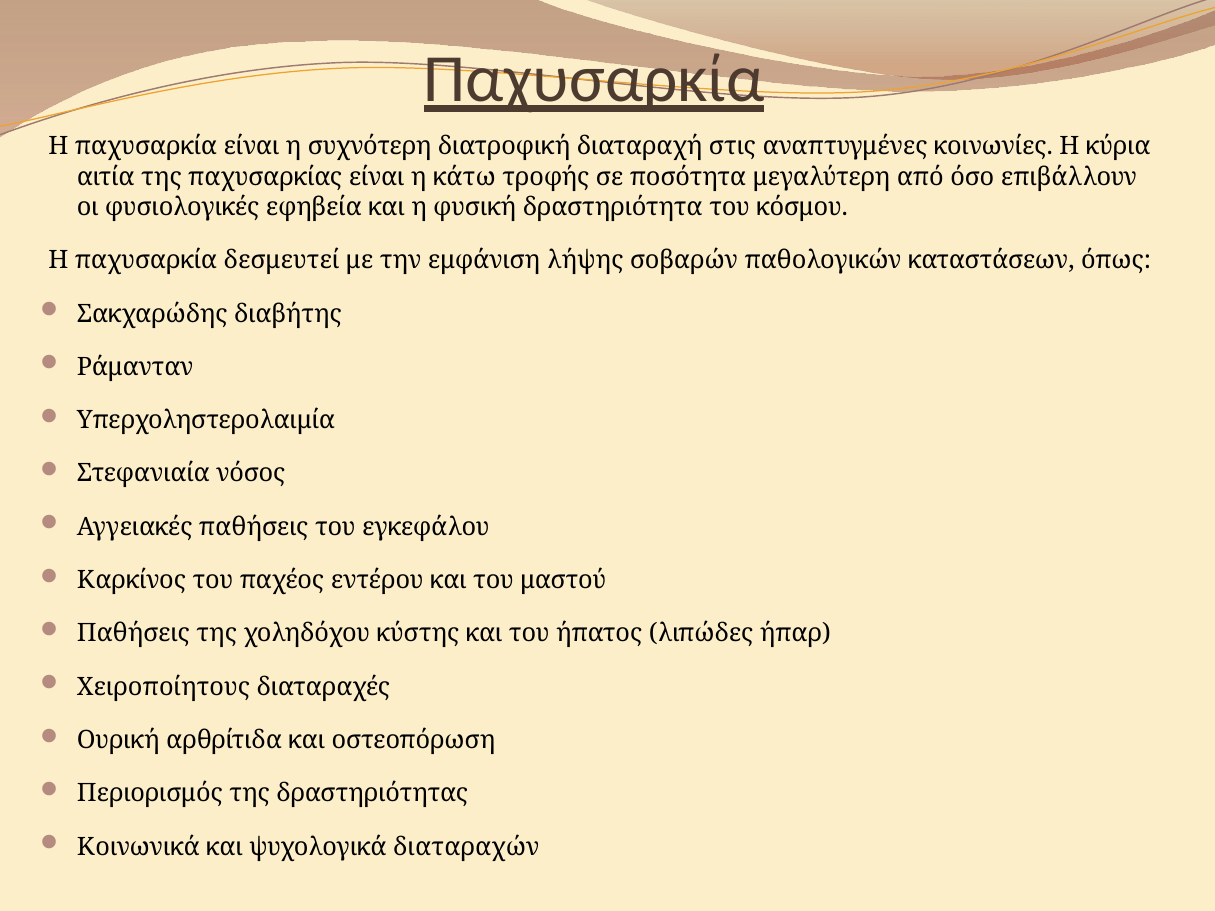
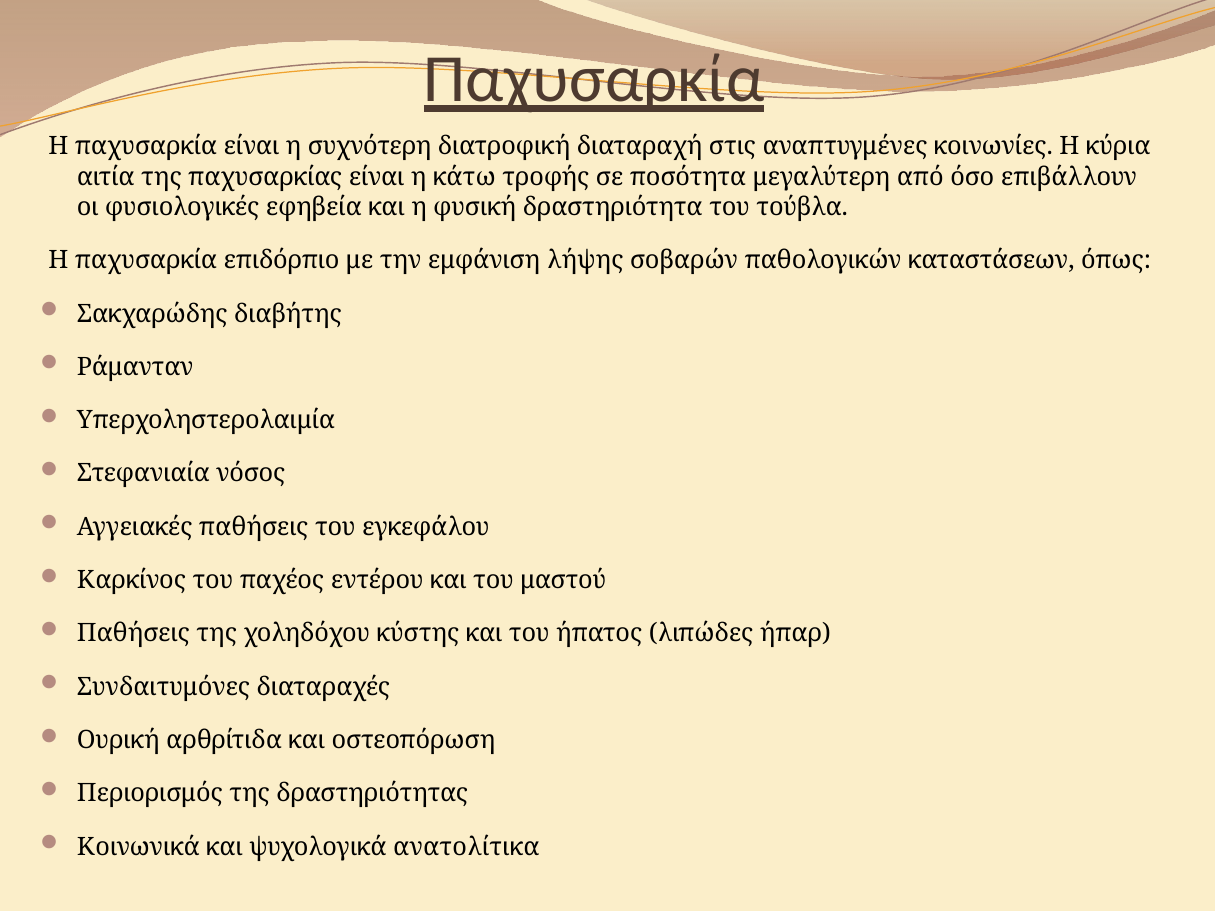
κόσμου: κόσμου -> τούβλα
δεσμευτεί: δεσμευτεί -> επιδόρπιο
Χειροποίητους: Χειροποίητους -> Συνδαιτυμόνες
διαταραχών: διαταραχών -> ανατολίτικα
